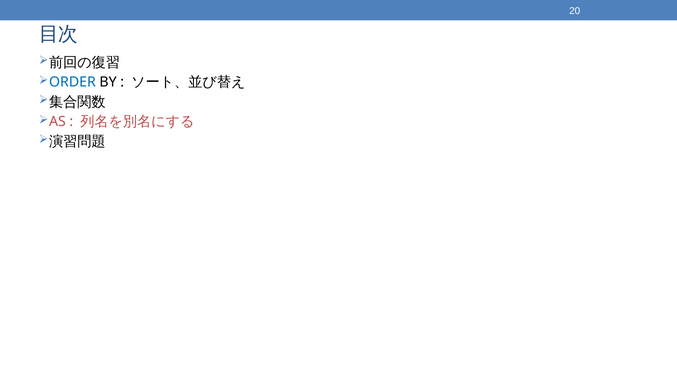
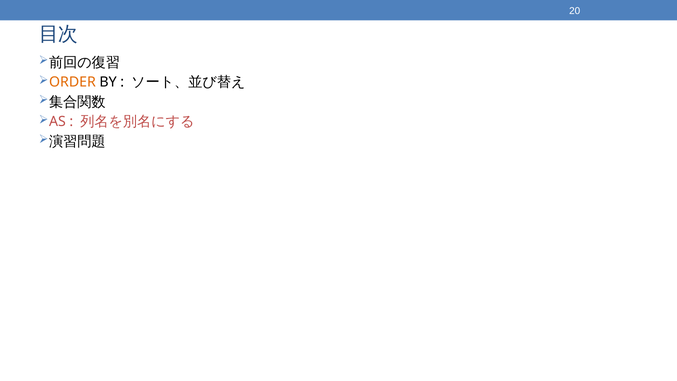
ORDER colour: blue -> orange
